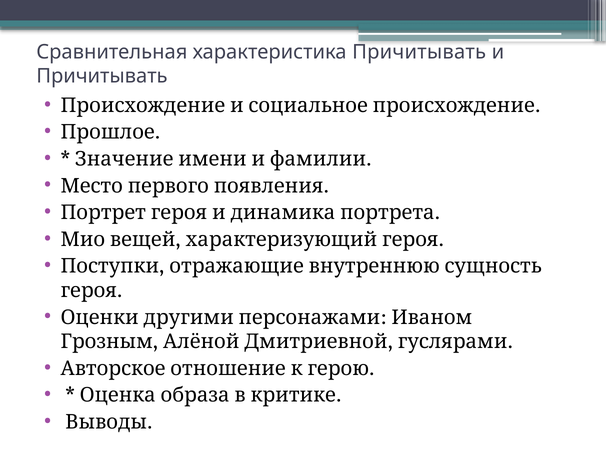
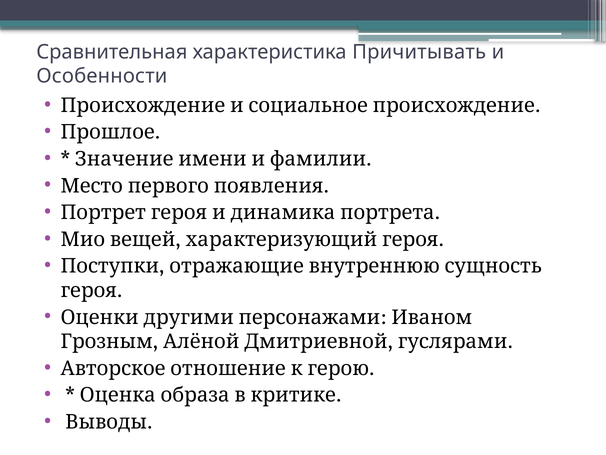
Причитывать at (102, 76): Причитывать -> Особенности
